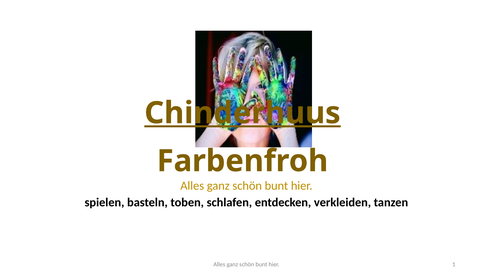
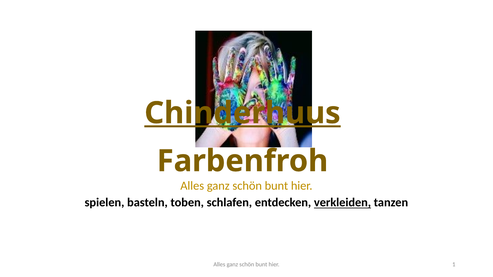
verkleiden underline: none -> present
